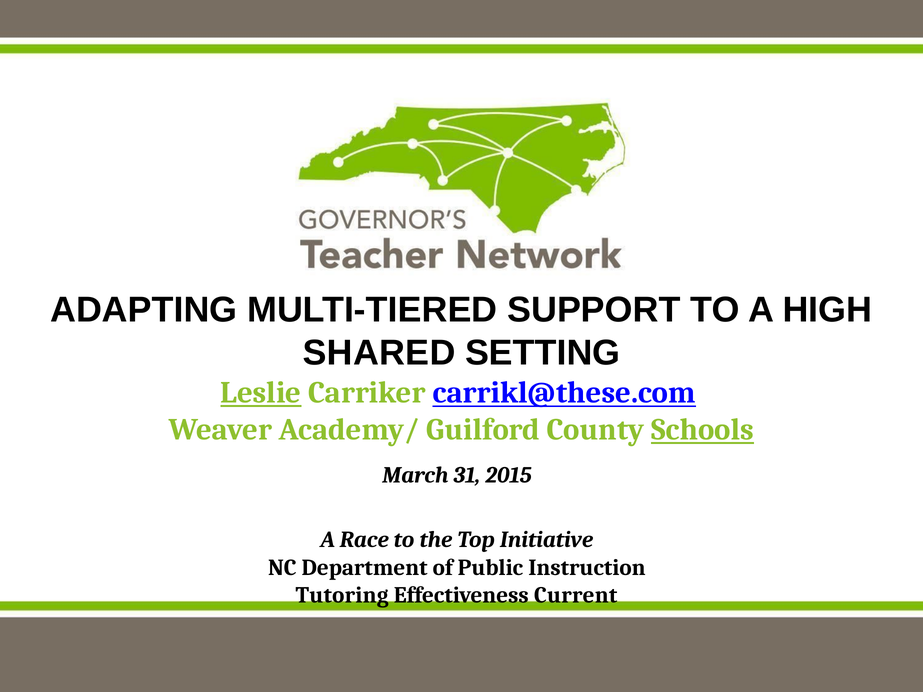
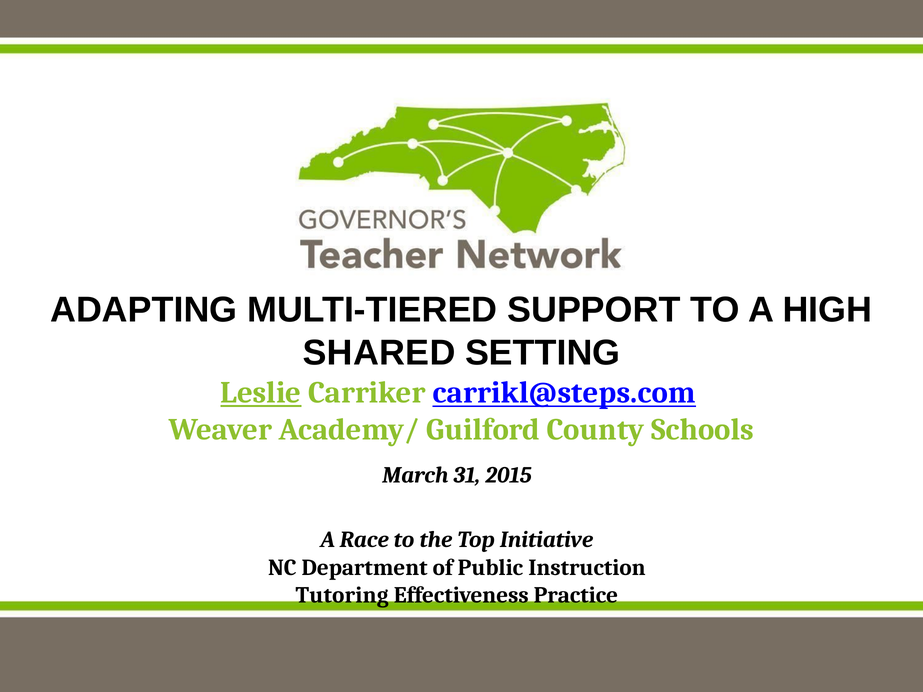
carrikl@these.com: carrikl@these.com -> carrikl@steps.com
Schools underline: present -> none
Current: Current -> Practice
